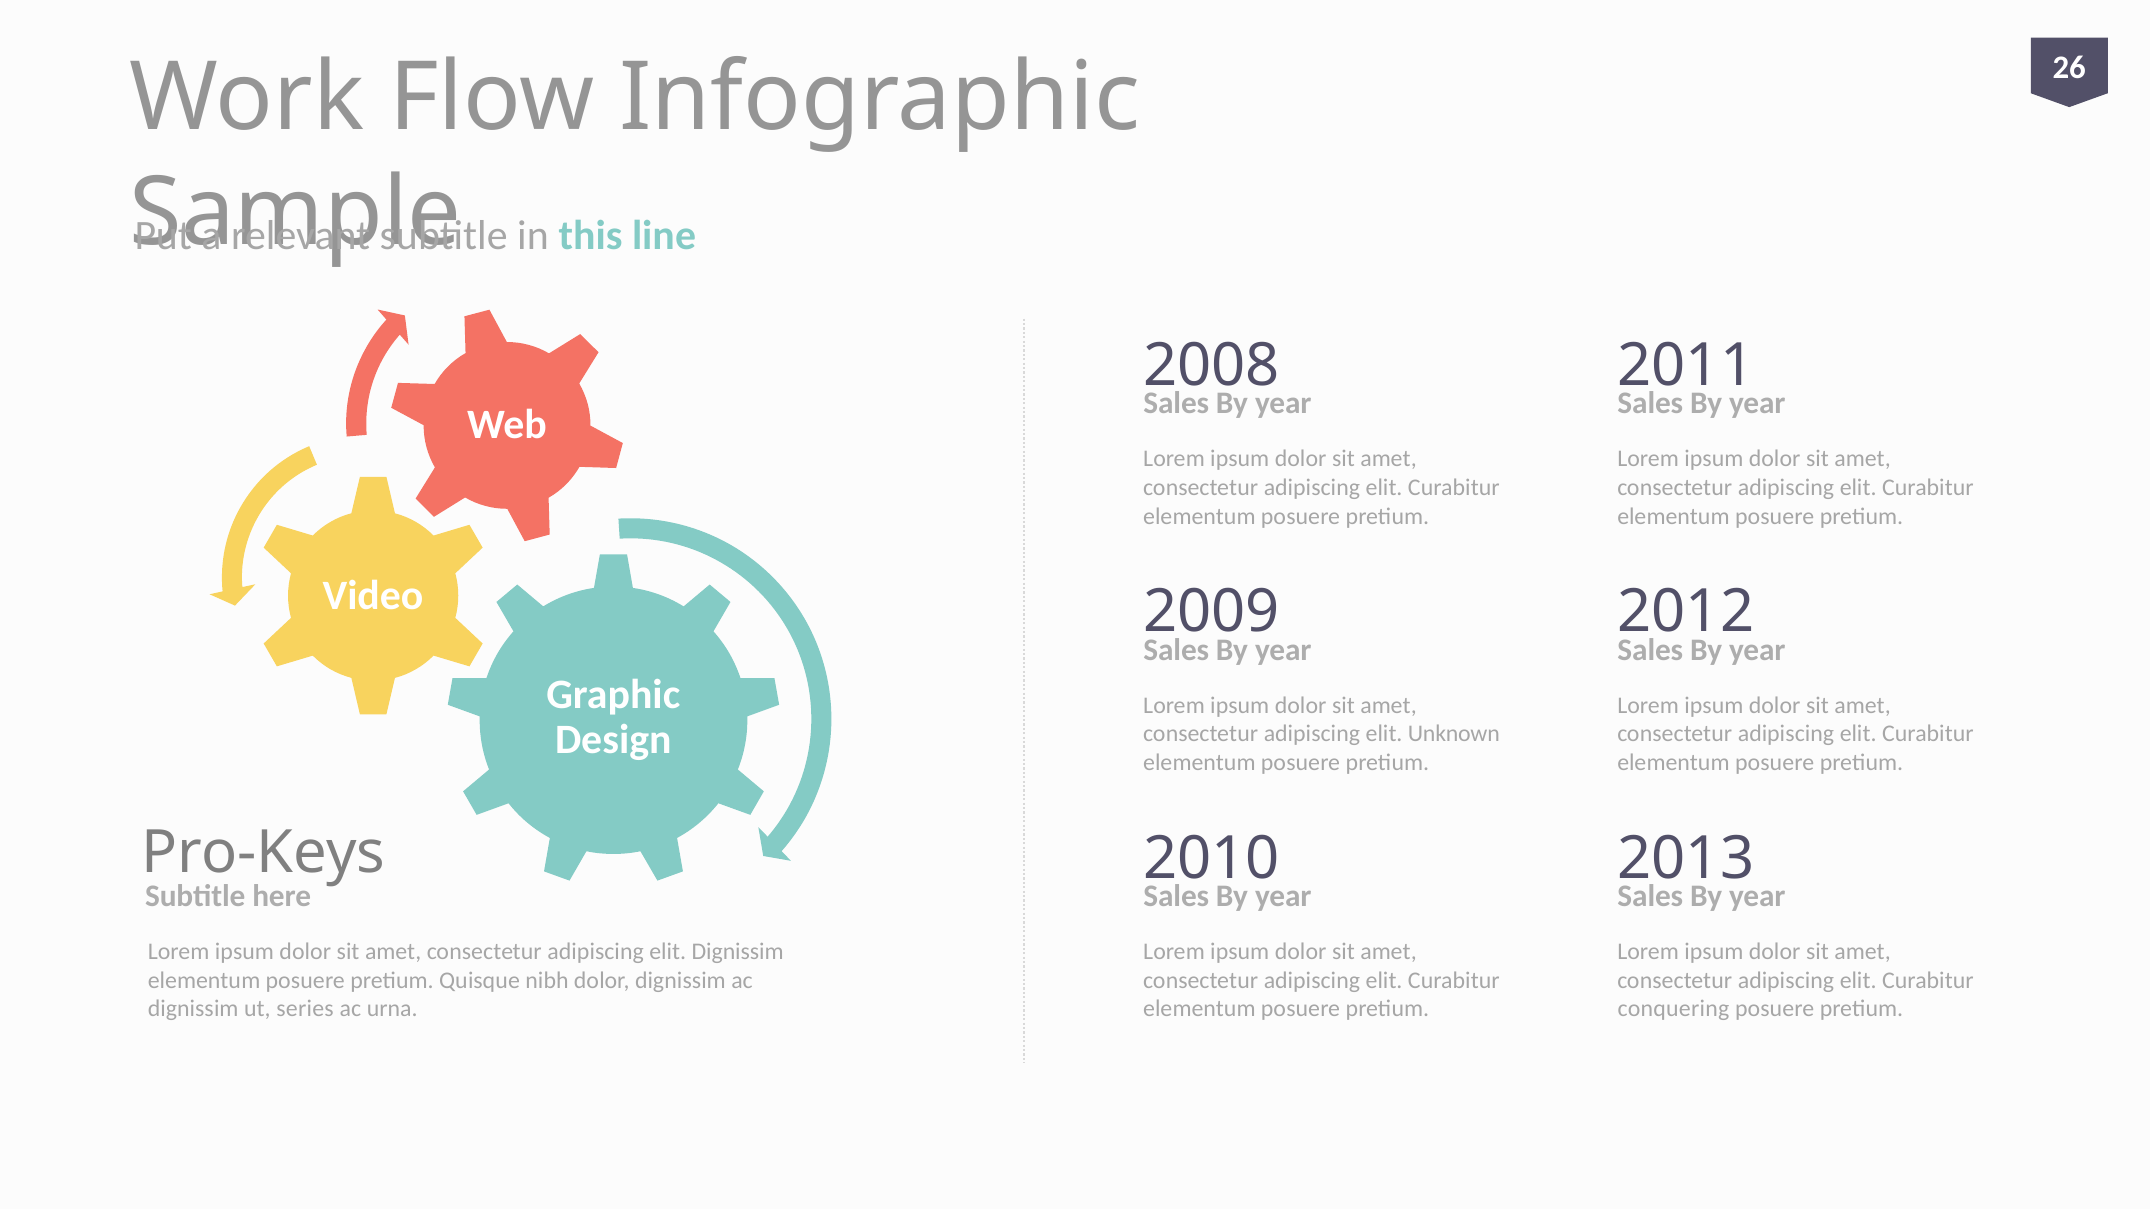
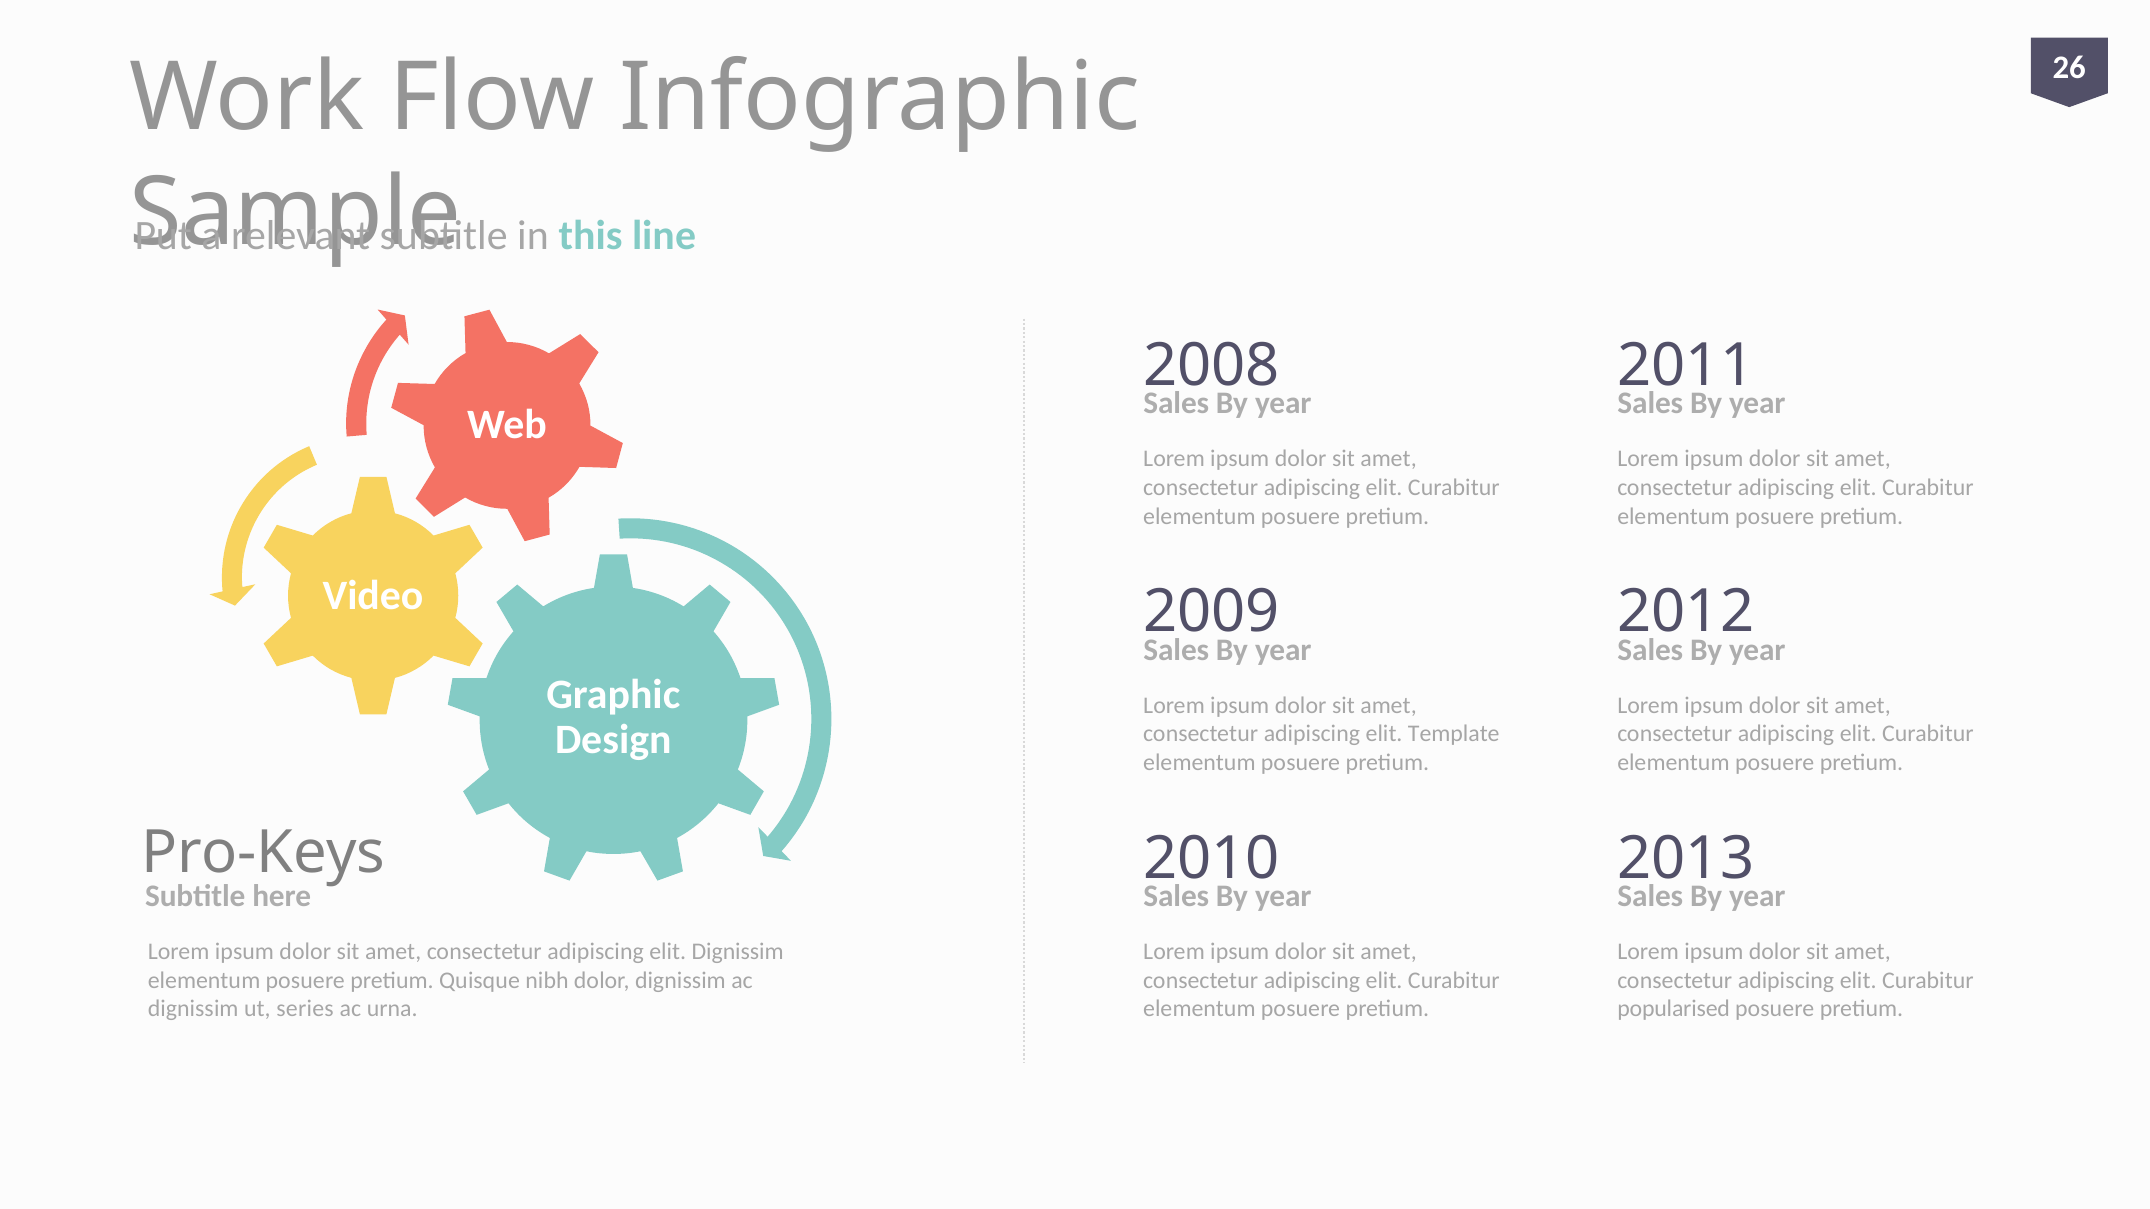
Unknown: Unknown -> Template
conquering: conquering -> popularised
